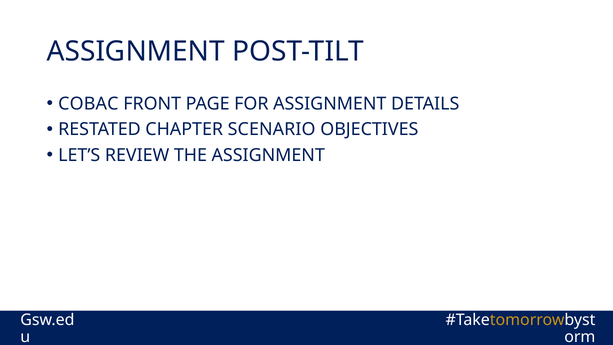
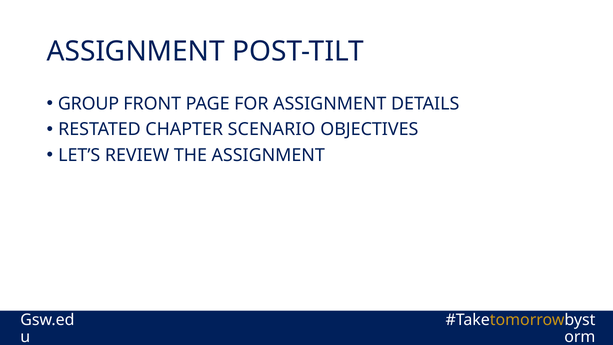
COBAC: COBAC -> GROUP
